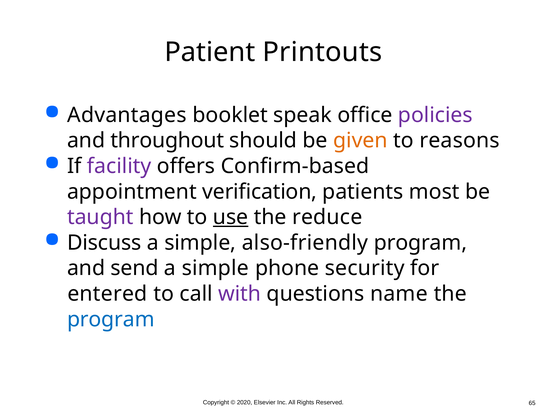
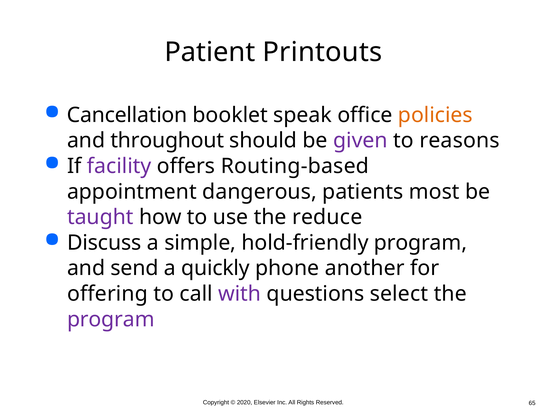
Advantages: Advantages -> Cancellation
policies colour: purple -> orange
given colour: orange -> purple
Confirm-based: Confirm-based -> Routing-based
verification: verification -> dangerous
use underline: present -> none
also-friendly: also-friendly -> hold-friendly
simple at (215, 268): simple -> quickly
security: security -> another
entered: entered -> offering
name: name -> select
program at (111, 320) colour: blue -> purple
